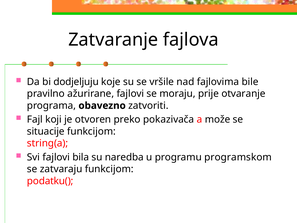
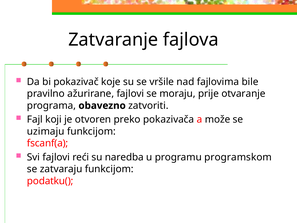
dodjeljuju: dodjeljuju -> pokazivač
situacije: situacije -> uzimaju
string(a: string(a -> fscanf(a
bila: bila -> reći
